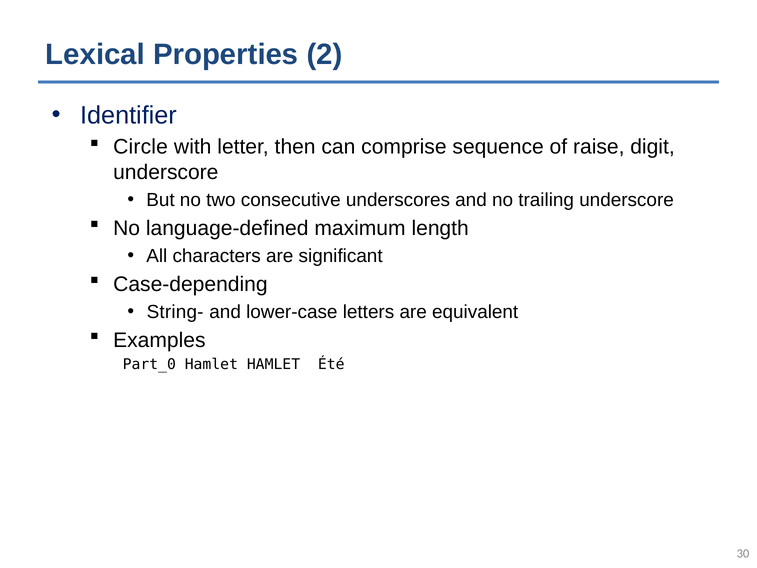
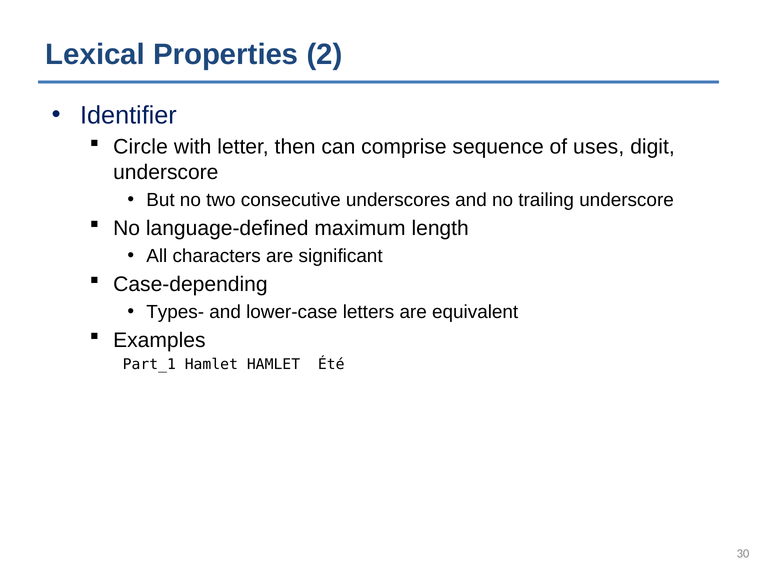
raise: raise -> uses
String-: String- -> Types-
Part_0: Part_0 -> Part_1
